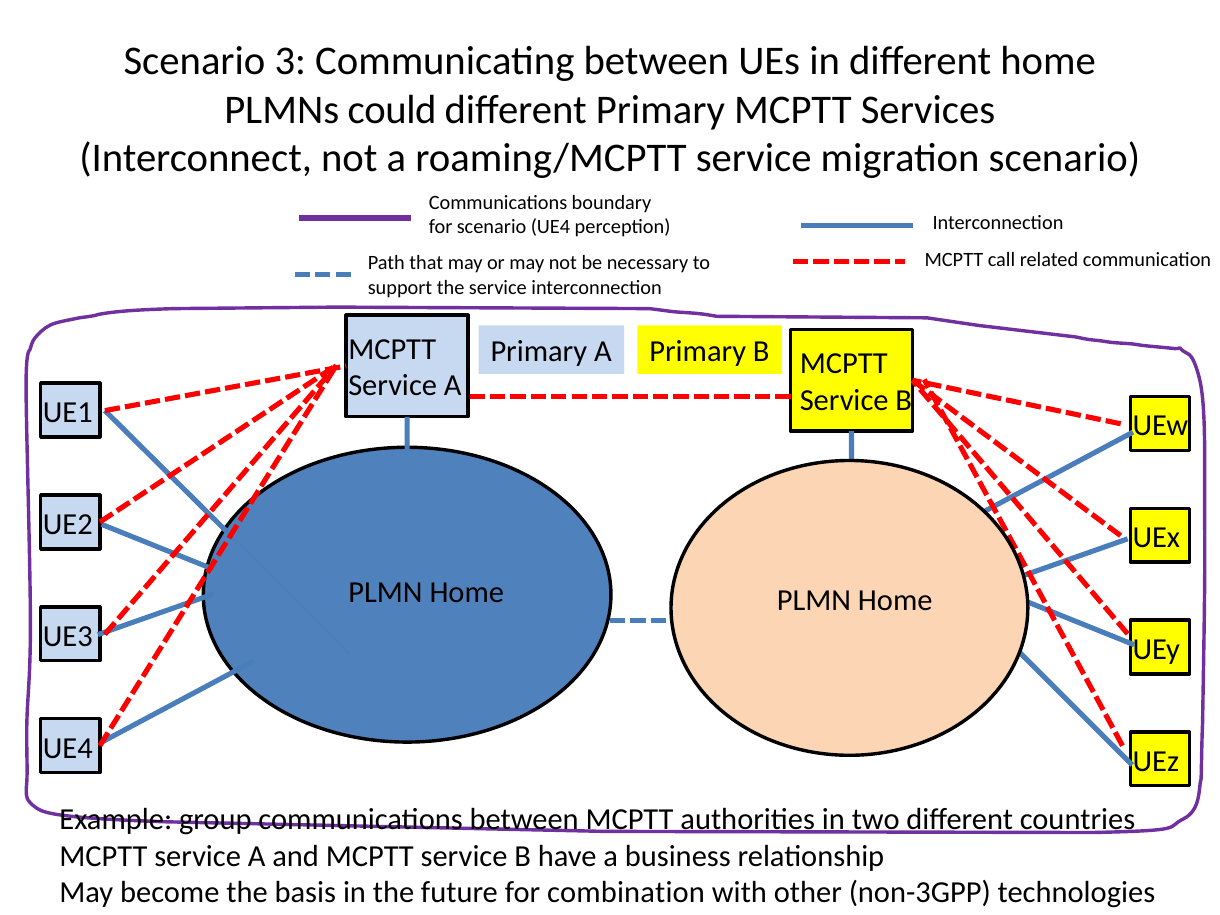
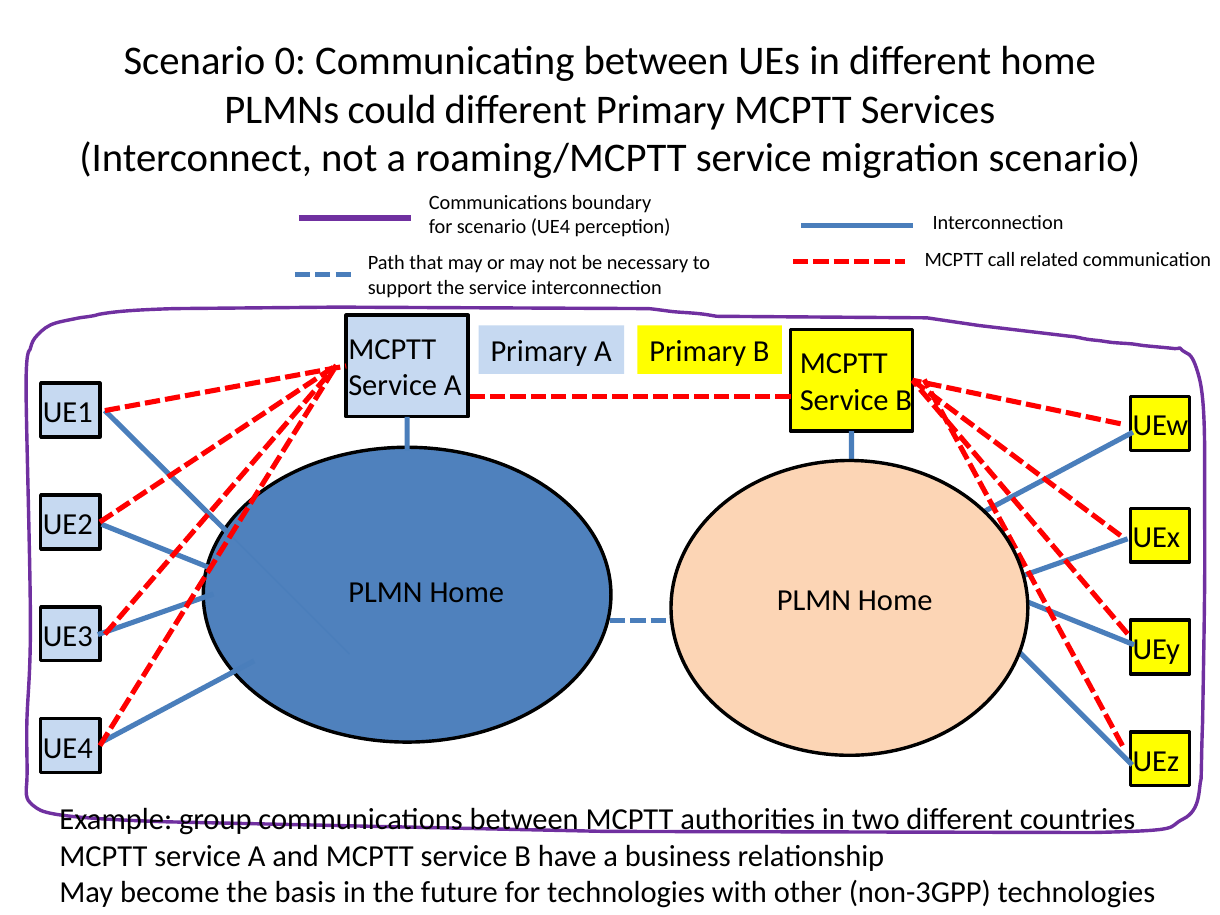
3: 3 -> 0
for combination: combination -> technologies
